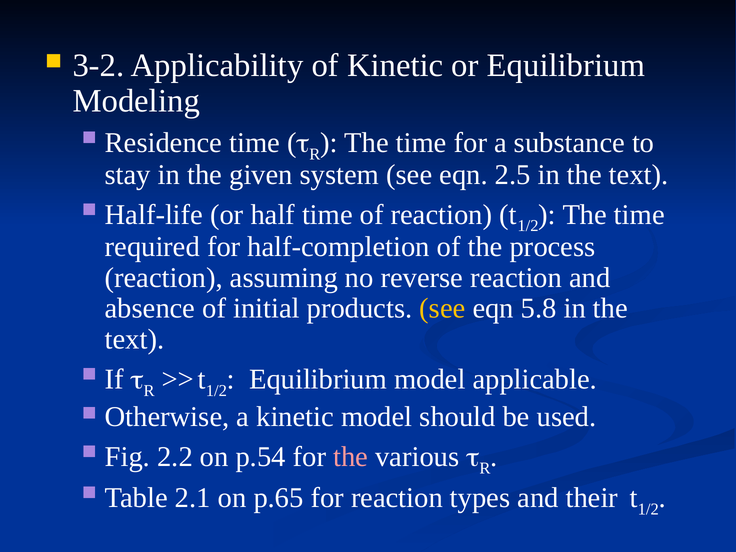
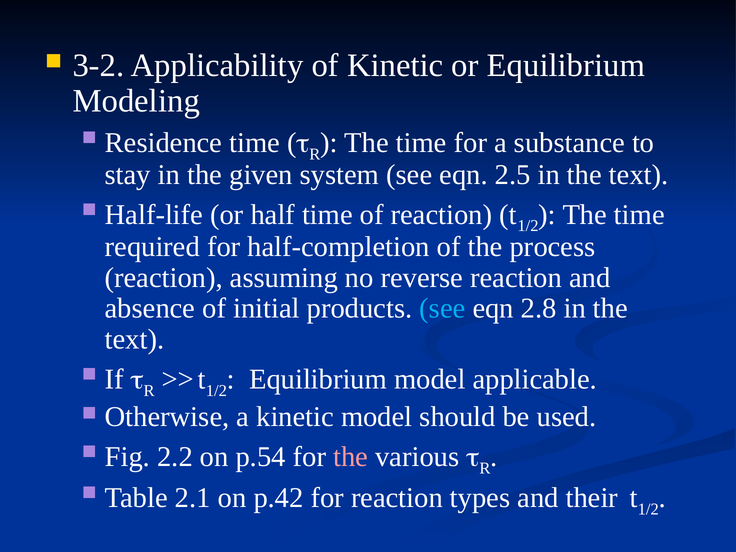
see at (442, 308) colour: yellow -> light blue
5.8: 5.8 -> 2.8
p.65: p.65 -> p.42
